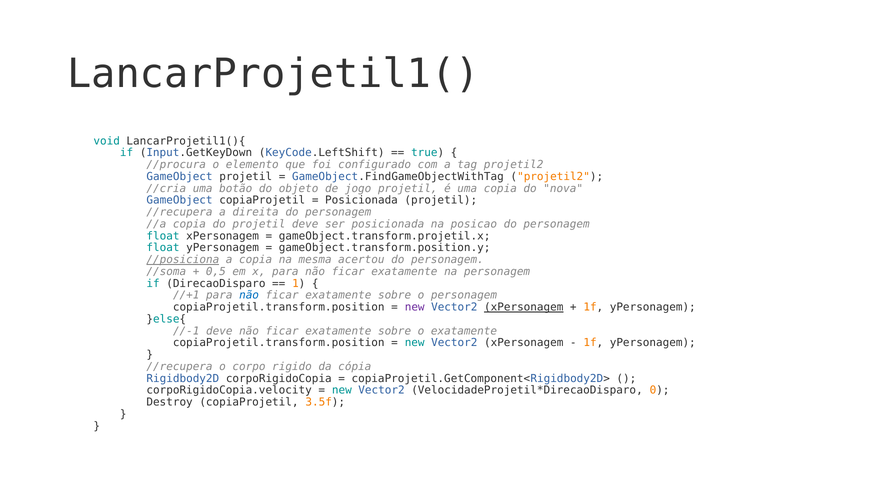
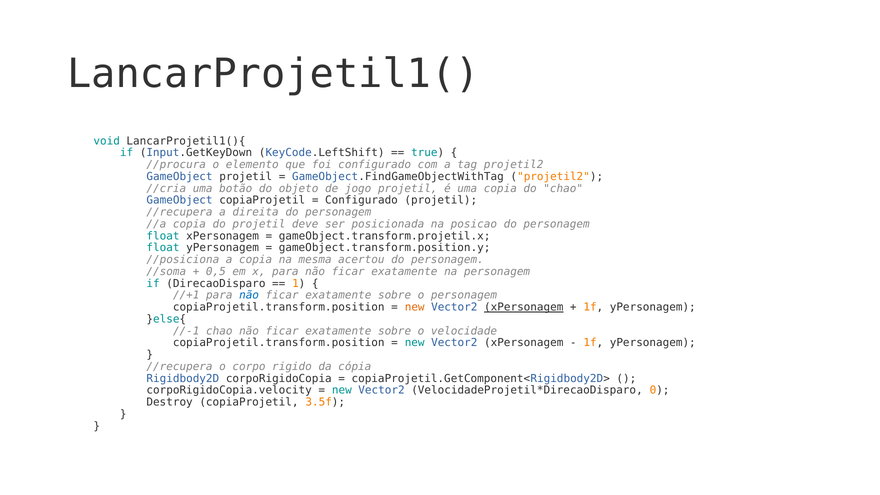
do nova: nova -> chao
Posicionada at (361, 200): Posicionada -> Configurado
//posiciona underline: present -> none
new at (415, 307) colour: purple -> orange
//-1 deve: deve -> chao
o exatamente: exatamente -> velocidade
